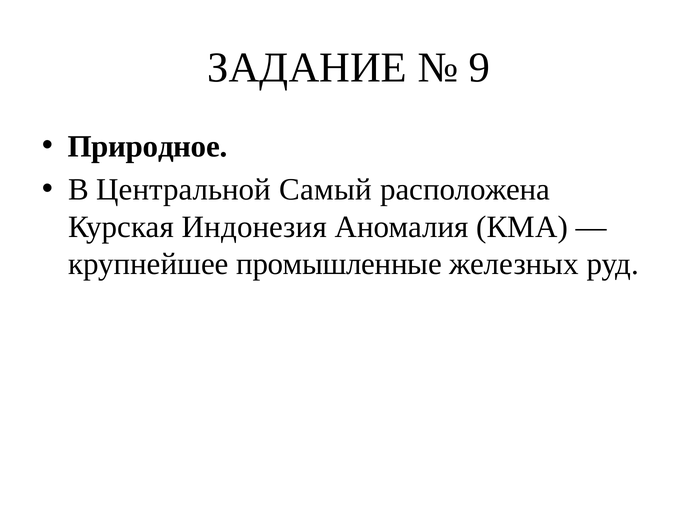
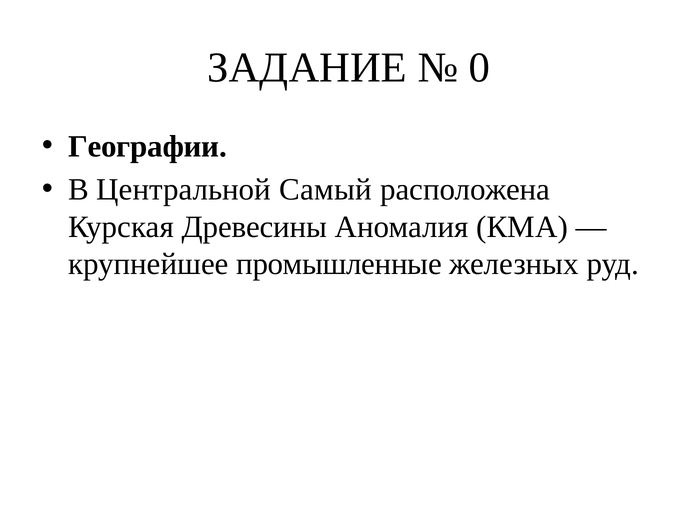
9: 9 -> 0
Природное: Природное -> Географии
Индонезия: Индонезия -> Древесины
